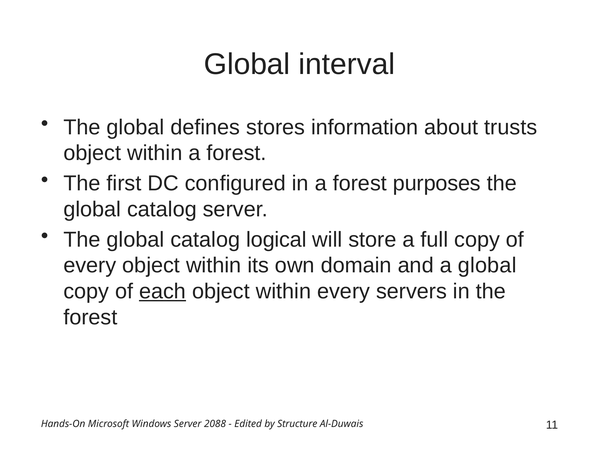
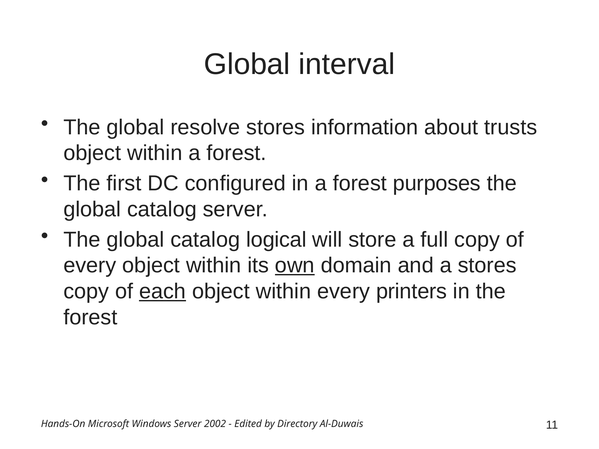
defines: defines -> resolve
own underline: none -> present
a global: global -> stores
servers: servers -> printers
2088: 2088 -> 2002
Structure: Structure -> Directory
